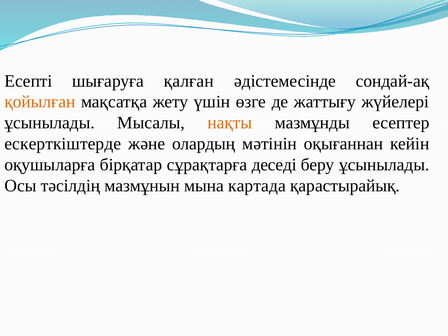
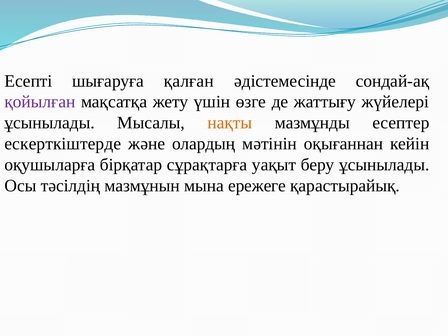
қойылған colour: orange -> purple
деседі: деседі -> уақыт
картада: картада -> ережеге
